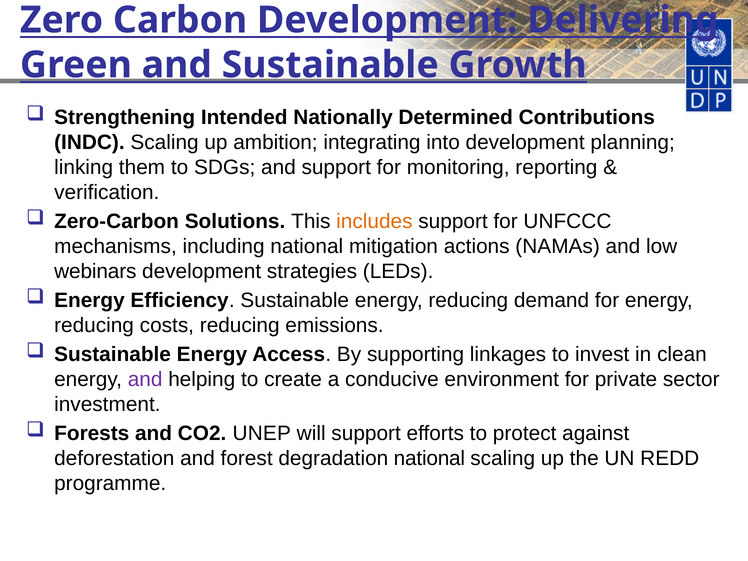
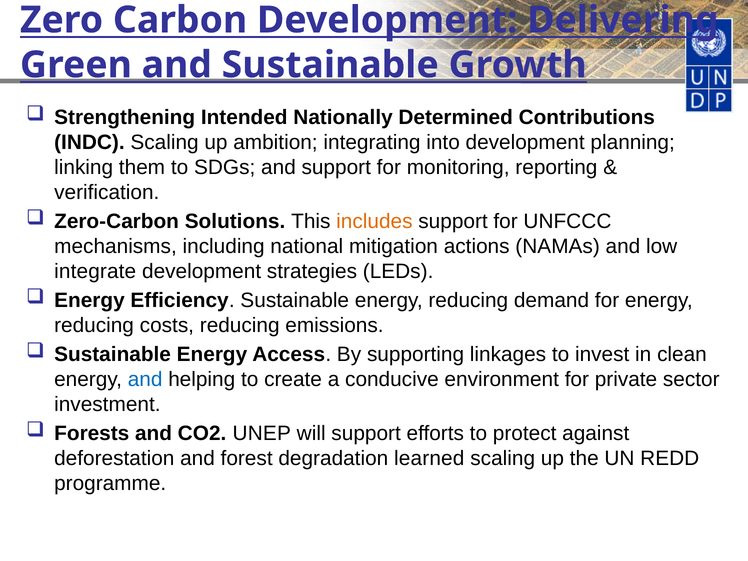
webinars: webinars -> integrate
and at (145, 379) colour: purple -> blue
degradation national: national -> learned
